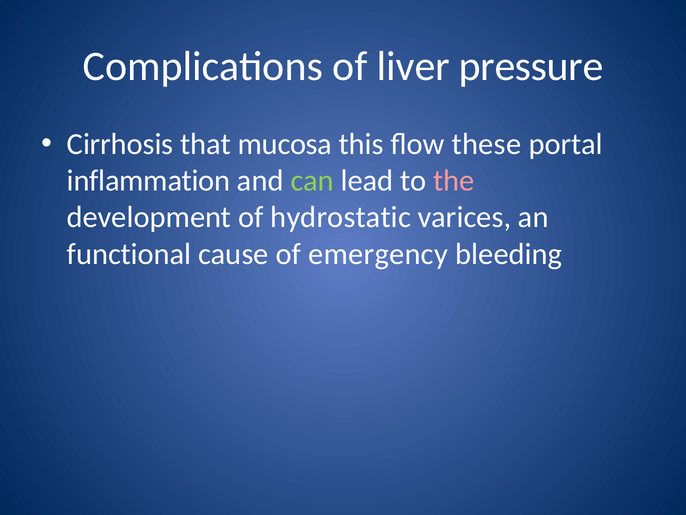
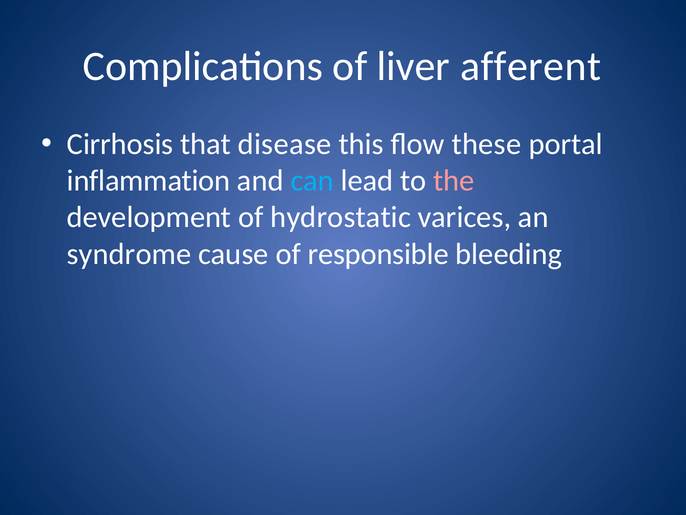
pressure: pressure -> afferent
mucosa: mucosa -> disease
can colour: light green -> light blue
functional: functional -> syndrome
emergency: emergency -> responsible
